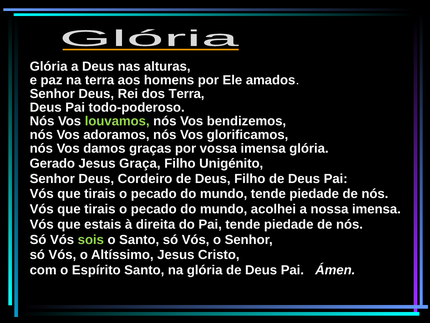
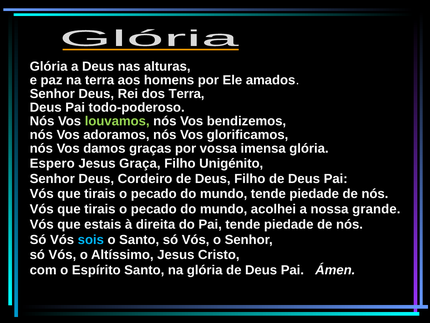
Gerado: Gerado -> Espero
nossa imensa: imensa -> grande
sois colour: light green -> light blue
